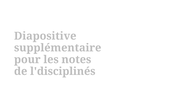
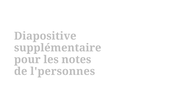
l'disciplinés: l'disciplinés -> l'personnes
